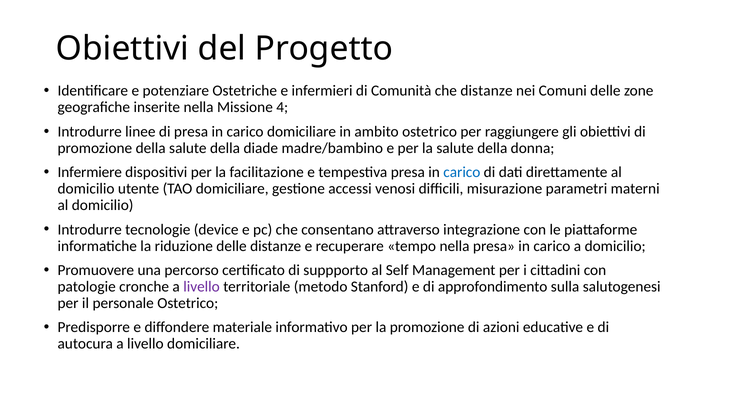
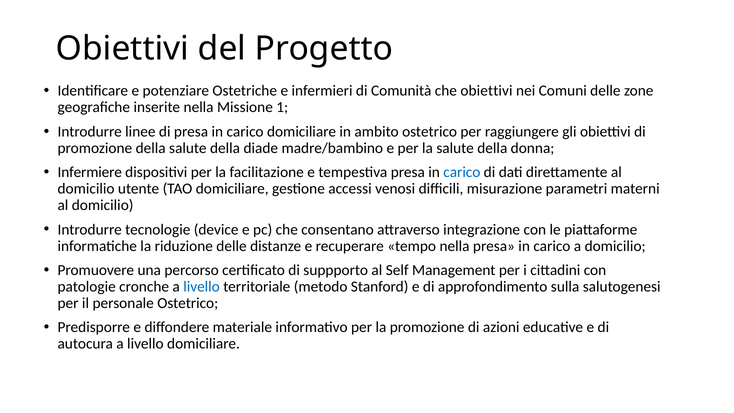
che distanze: distanze -> obiettivi
4: 4 -> 1
livello at (202, 287) colour: purple -> blue
